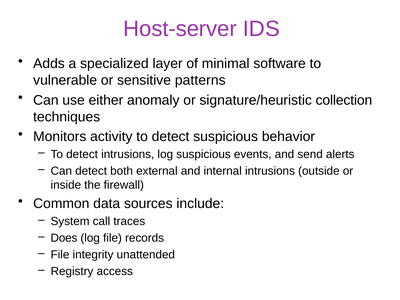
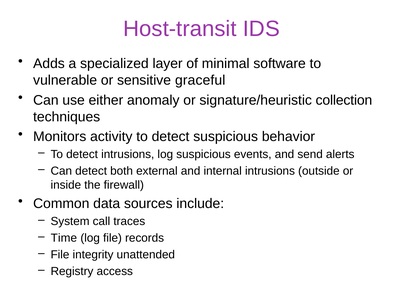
Host-server: Host-server -> Host-transit
patterns: patterns -> graceful
Does: Does -> Time
